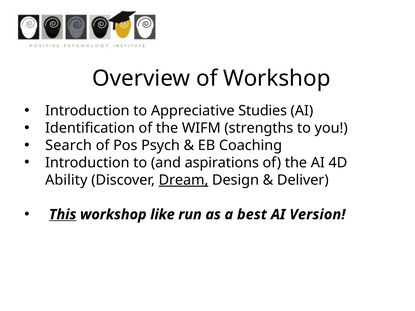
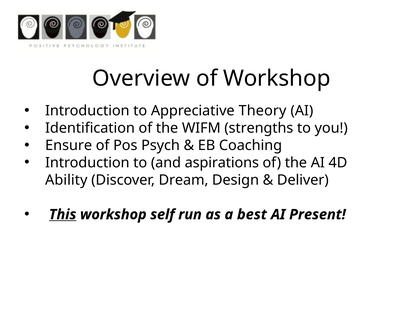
Studies: Studies -> Theory
Search: Search -> Ensure
Dream underline: present -> none
like: like -> self
Version: Version -> Present
